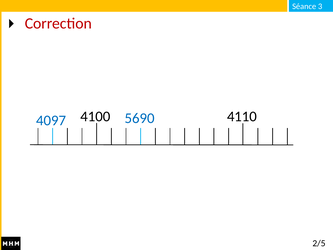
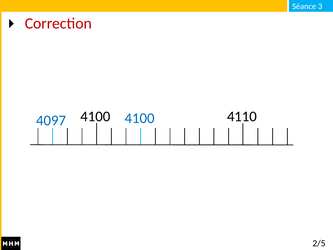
4097 5690: 5690 -> 4100
